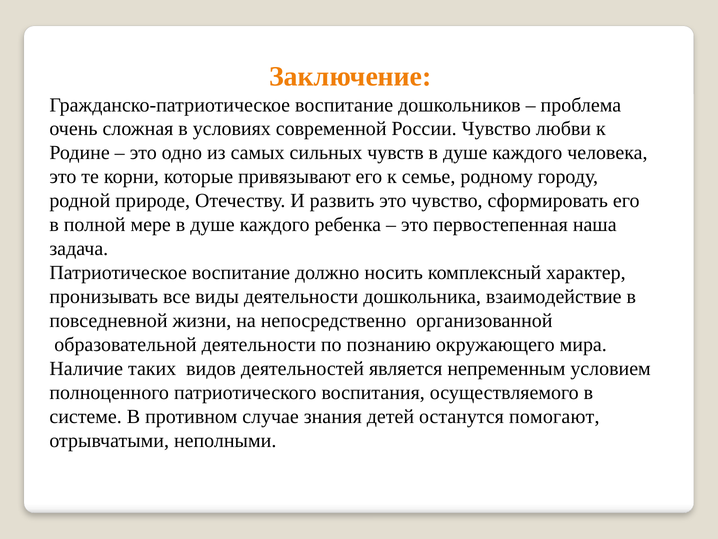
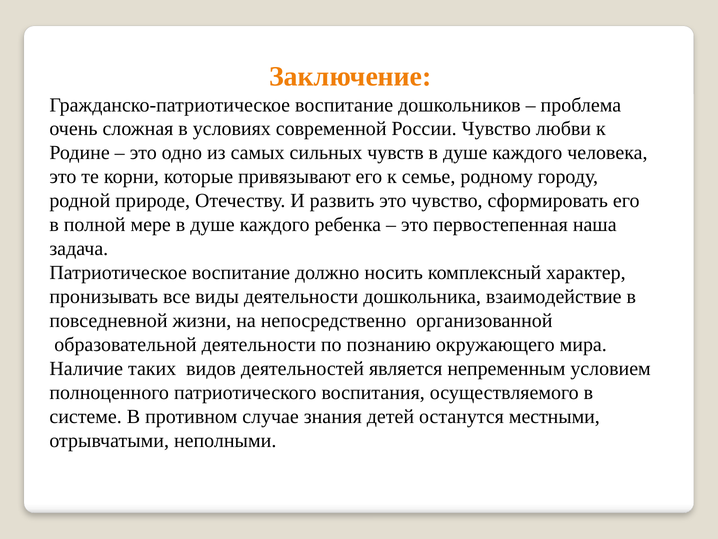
помогают: помогают -> местными
